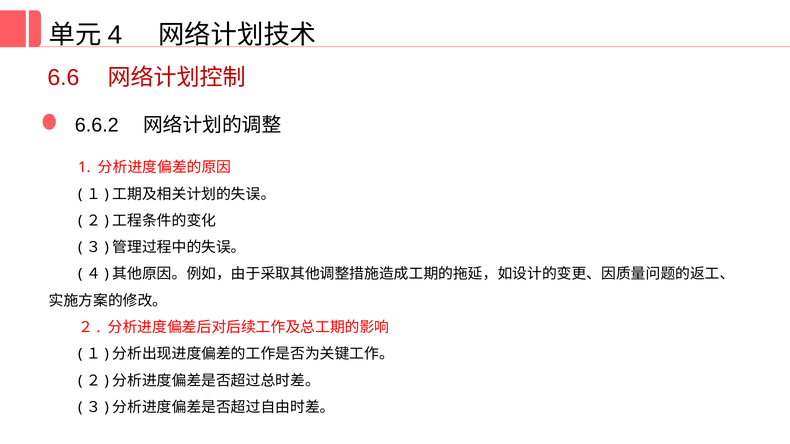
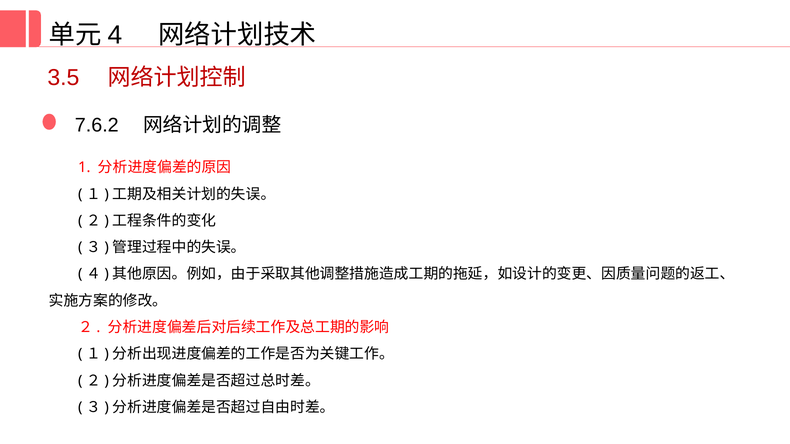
6.6: 6.6 -> 3.5
6.6.2: 6.6.2 -> 7.6.2
